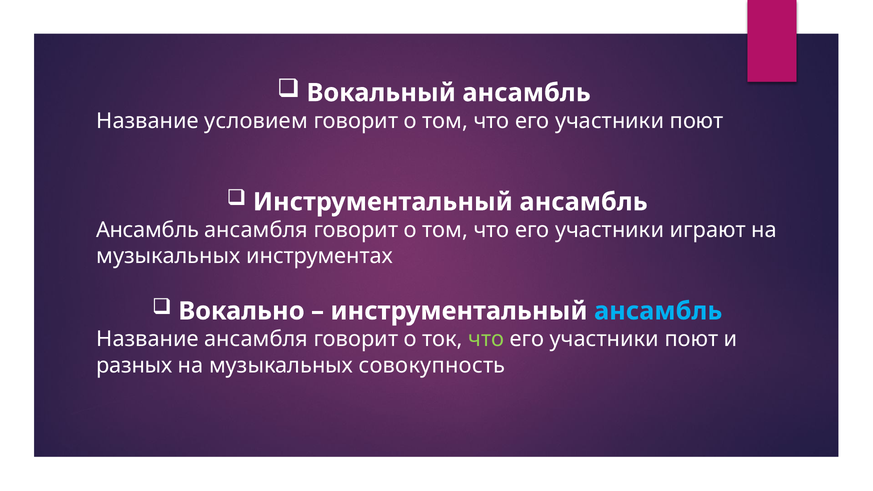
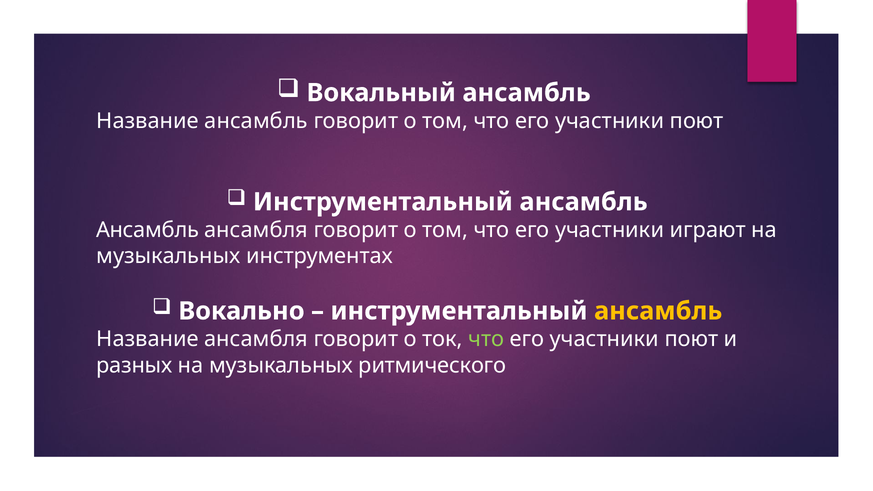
Название условием: условием -> ансамбль
ансамбль at (658, 311) colour: light blue -> yellow
совокупность: совокупность -> ритмического
